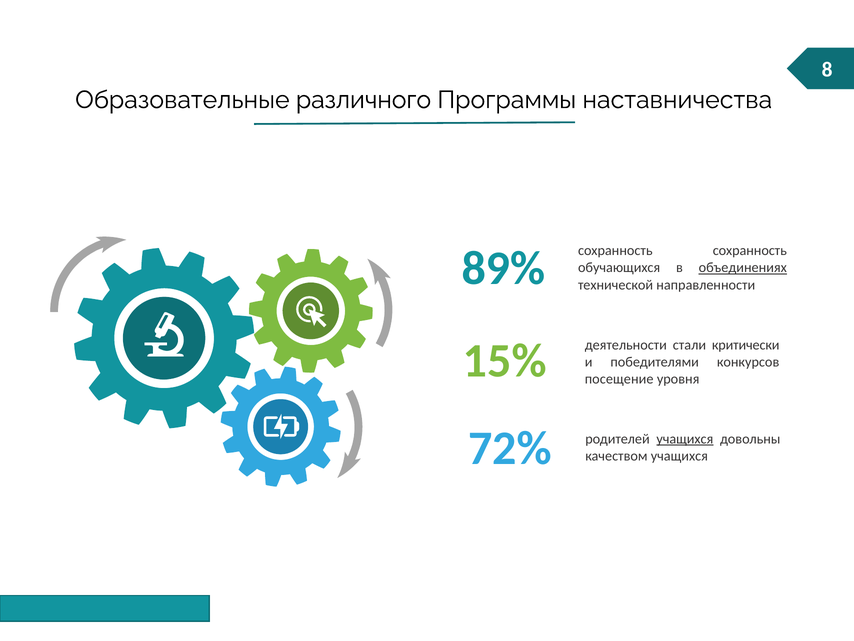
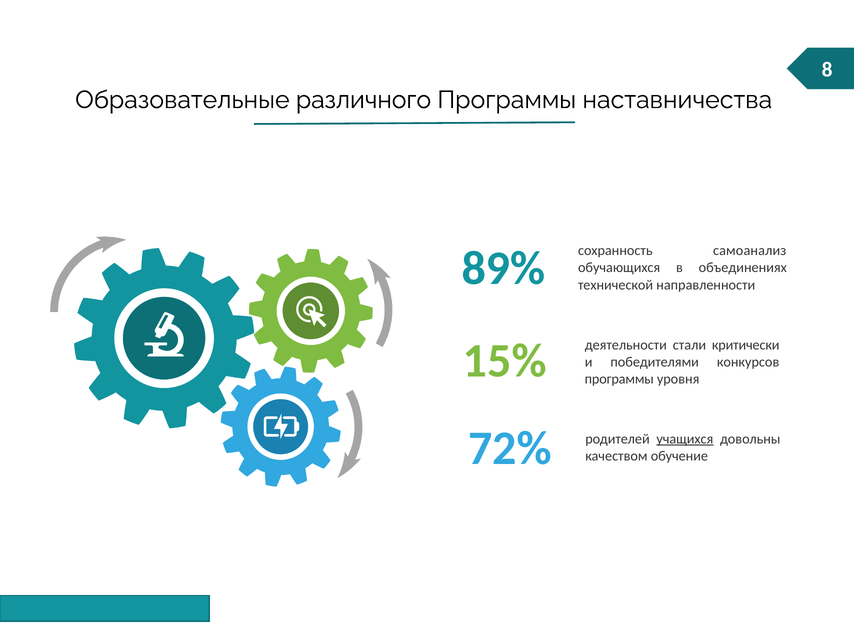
сохранность сохранность: сохранность -> самоанализ
объединениях underline: present -> none
посещение at (619, 379): посещение -> программы
качеством учащихся: учащихся -> обучение
